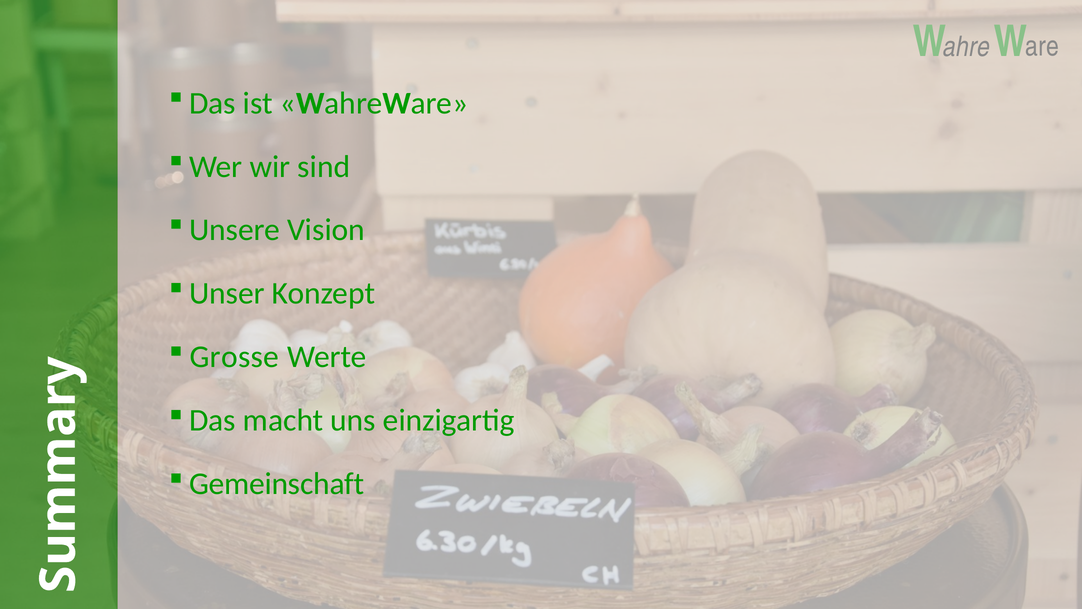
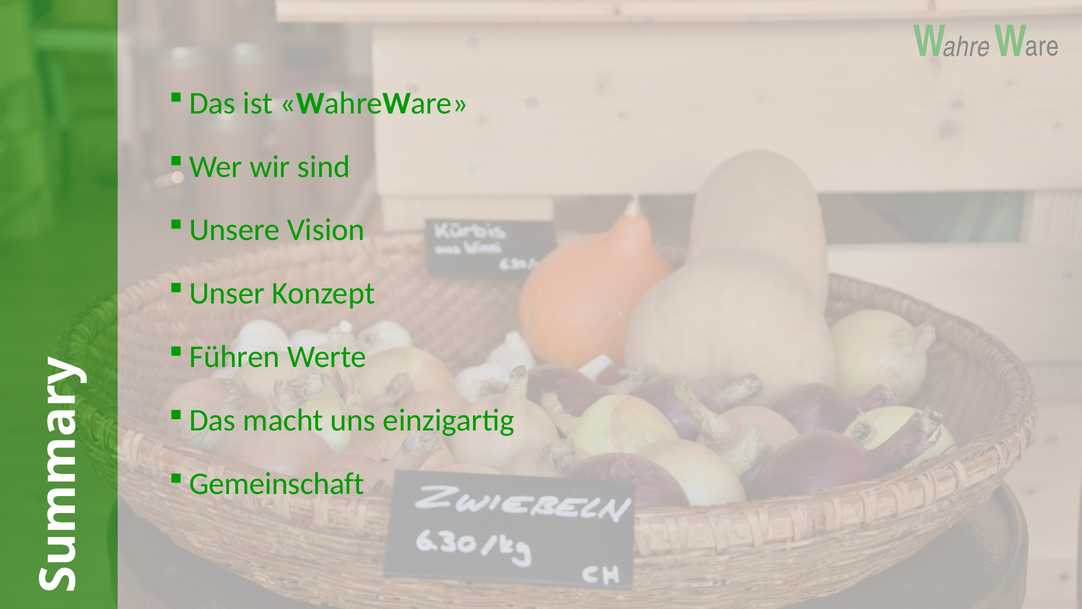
Grosse: Grosse -> Führen
